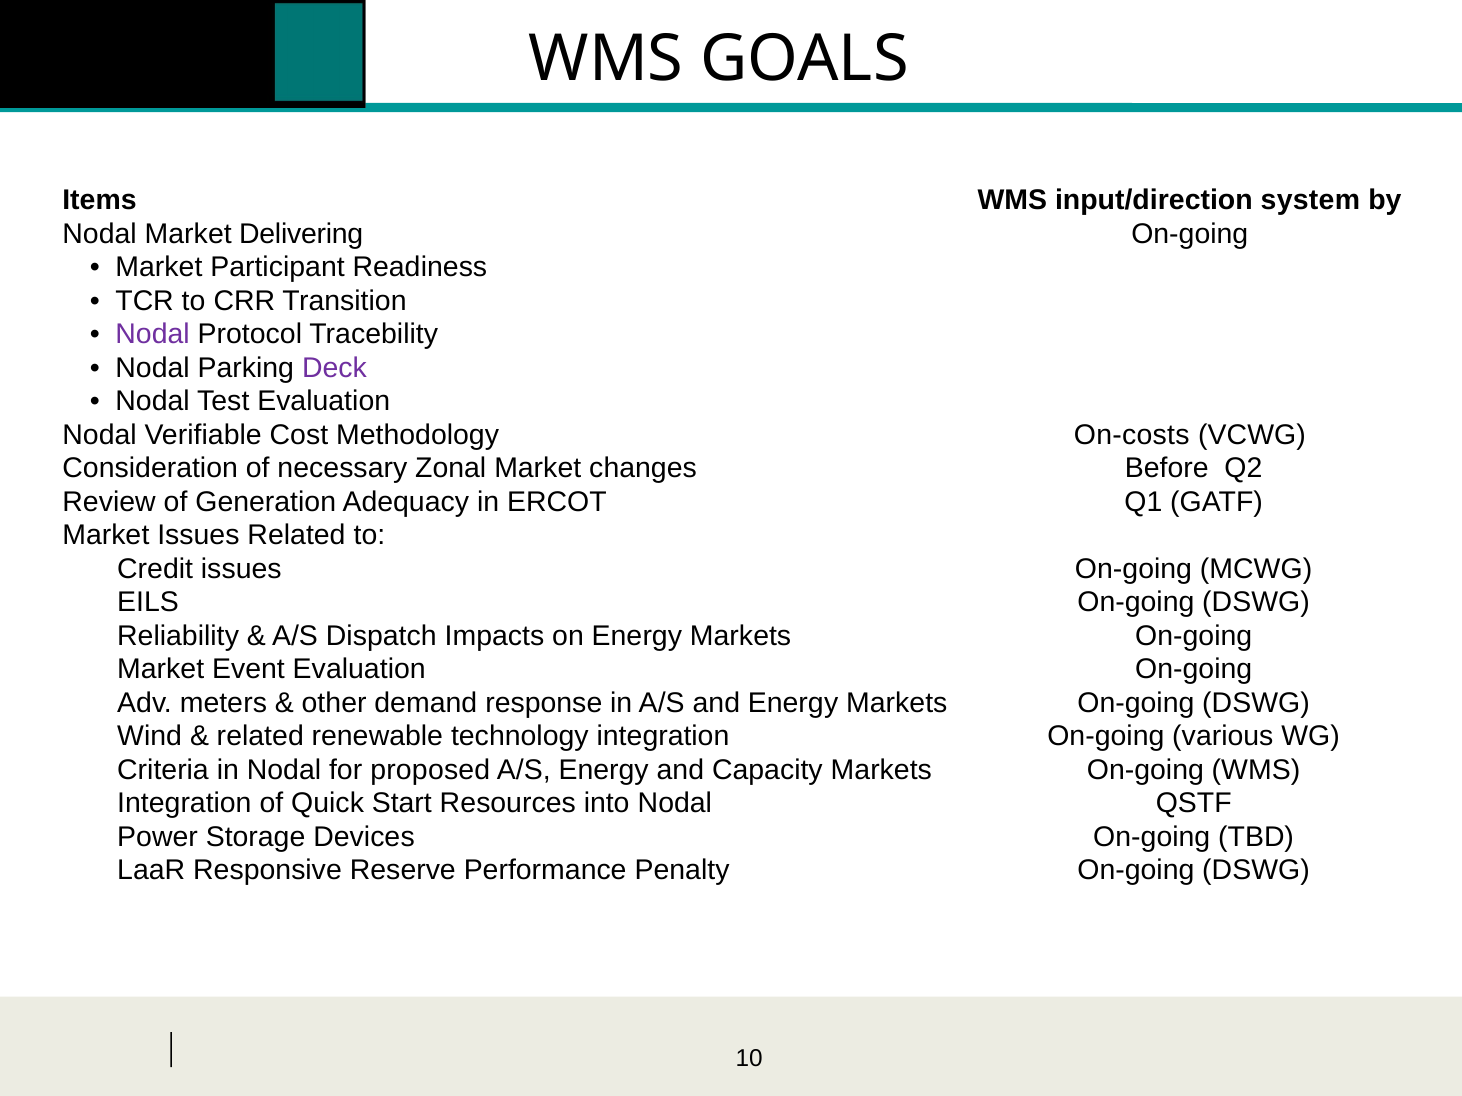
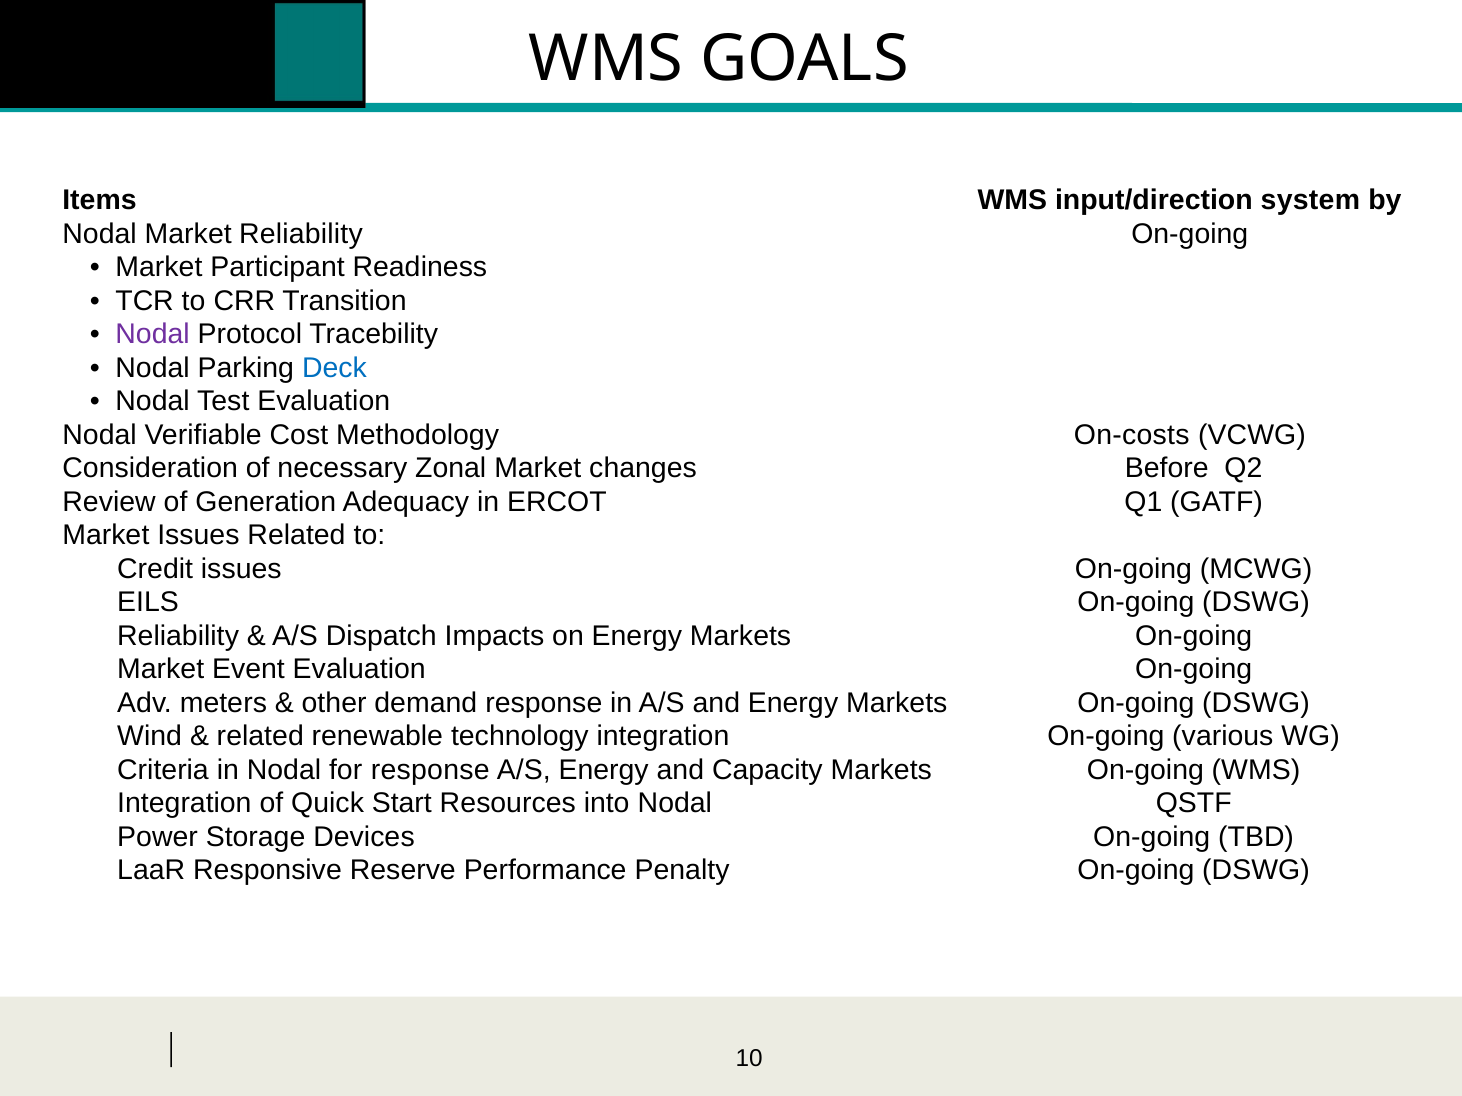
Market Delivering: Delivering -> Reliability
Deck colour: purple -> blue
for proposed: proposed -> response
